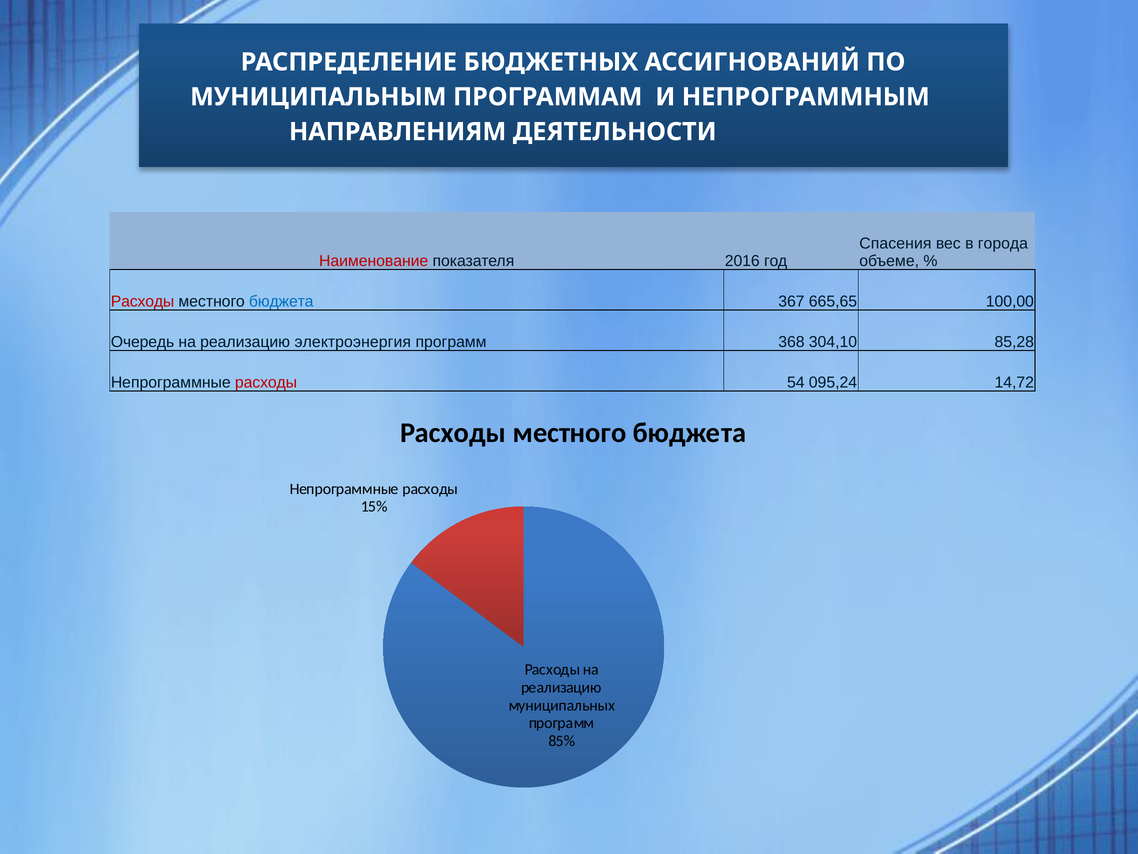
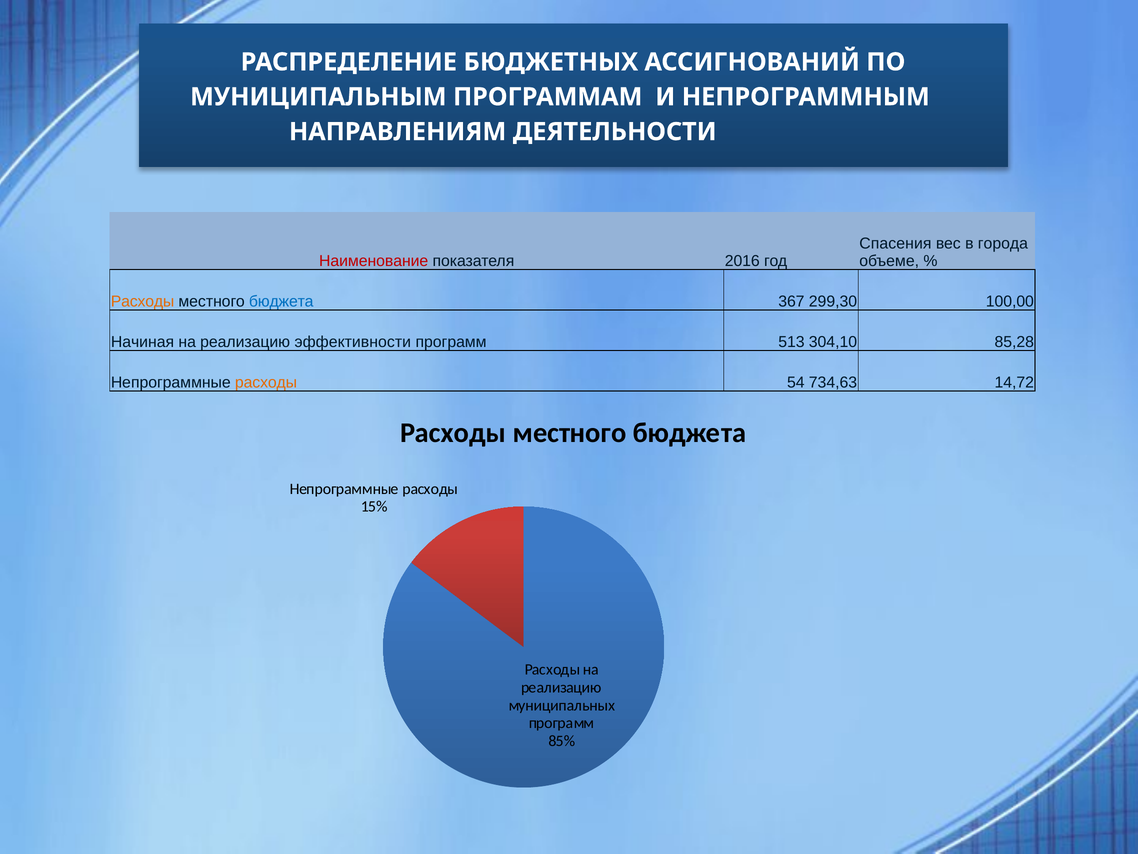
Расходы at (143, 301) colour: red -> orange
665,65: 665,65 -> 299,30
Очередь: Очередь -> Начиная
электроэнергия: электроэнергия -> эффективности
368: 368 -> 513
расходы at (266, 382) colour: red -> orange
095,24: 095,24 -> 734,63
